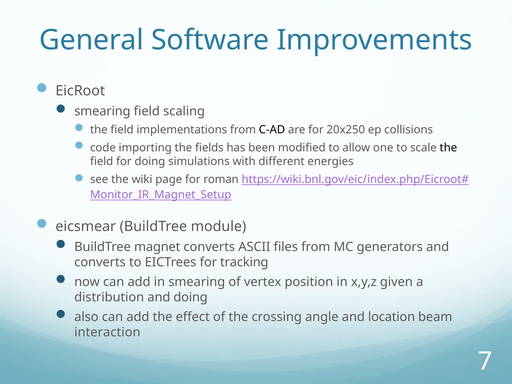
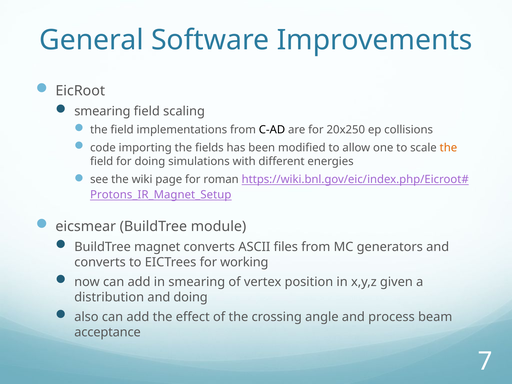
the at (448, 148) colour: black -> orange
Monitor_IR_Magnet_Setup: Monitor_IR_Magnet_Setup -> Protons_IR_Magnet_Setup
tracking: tracking -> working
location: location -> process
interaction: interaction -> acceptance
